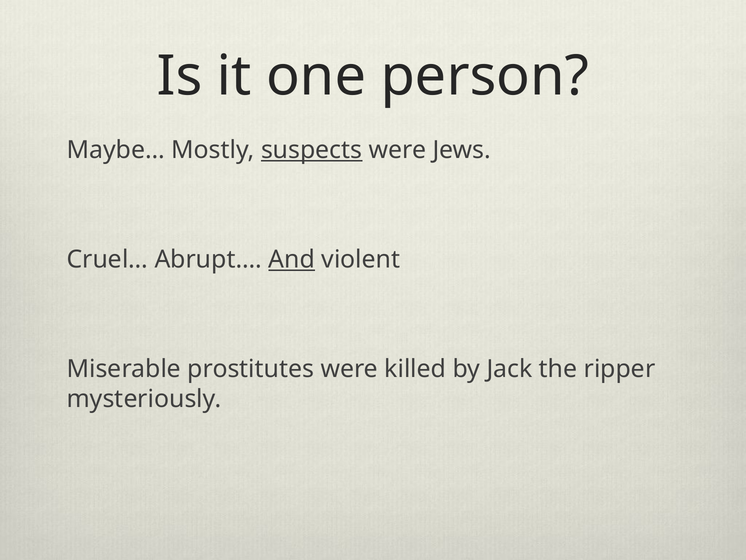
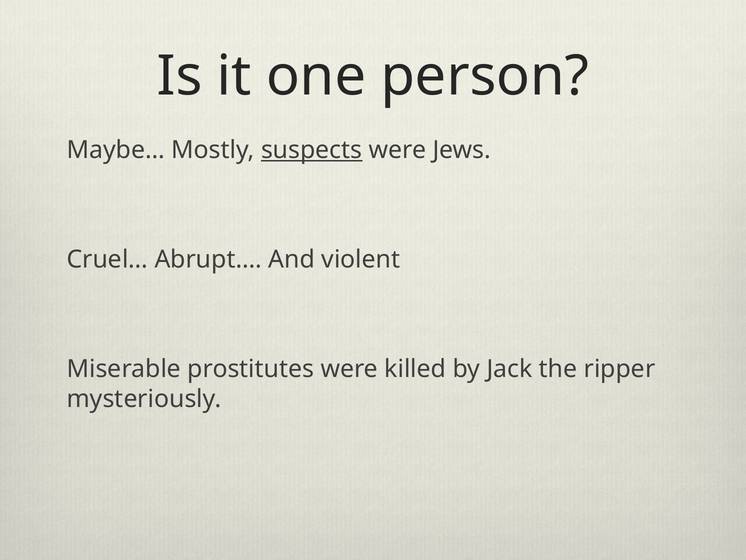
And underline: present -> none
